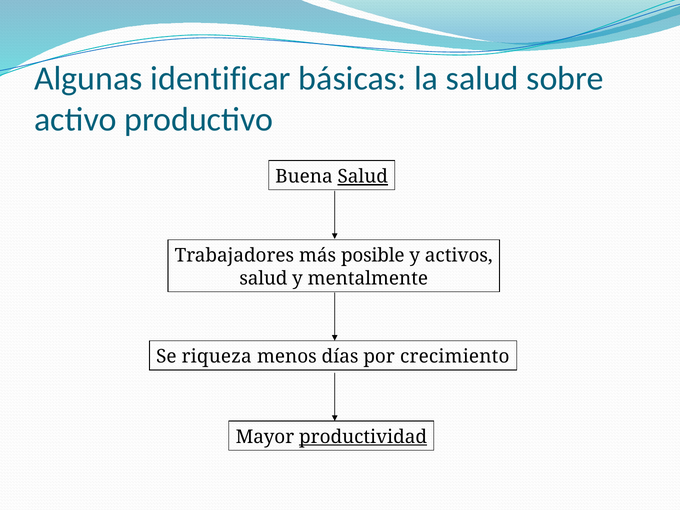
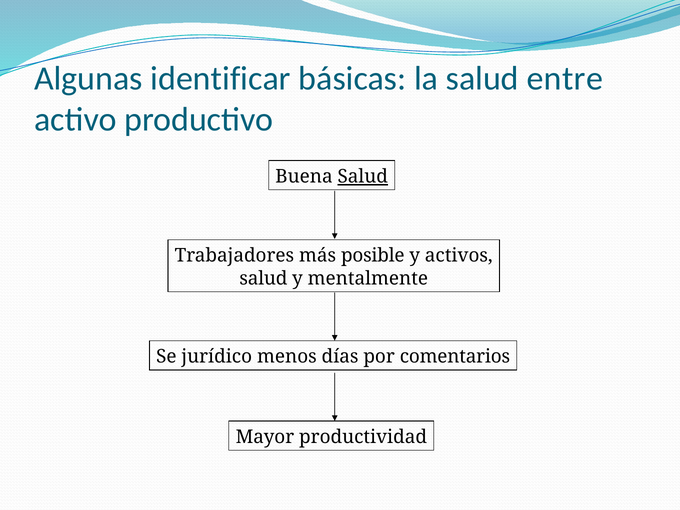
sobre: sobre -> entre
riqueza: riqueza -> jurídico
crecimiento: crecimiento -> comentarios
productividad underline: present -> none
